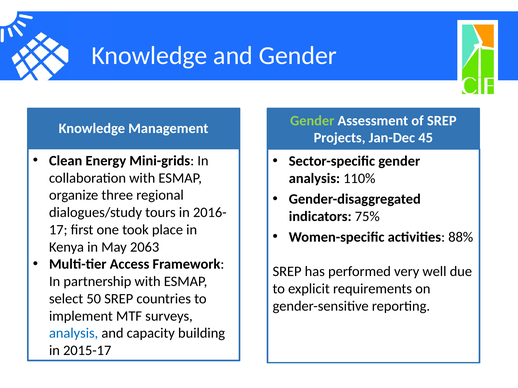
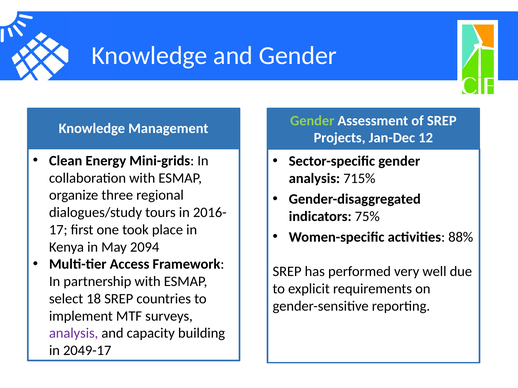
45: 45 -> 12
110%: 110% -> 715%
2063: 2063 -> 2094
50: 50 -> 18
analysis at (74, 334) colour: blue -> purple
2015-17: 2015-17 -> 2049-17
